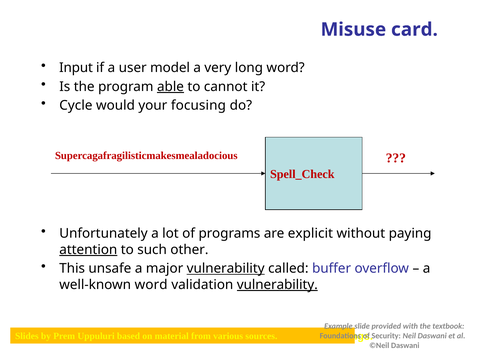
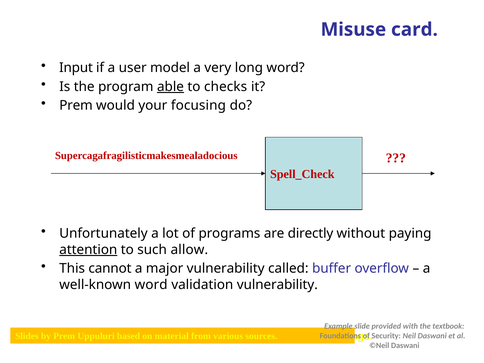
cannot: cannot -> checks
Cycle at (76, 106): Cycle -> Prem
explicit: explicit -> directly
other: other -> allow
unsafe: unsafe -> cannot
vulnerability at (226, 269) underline: present -> none
vulnerability at (277, 285) underline: present -> none
